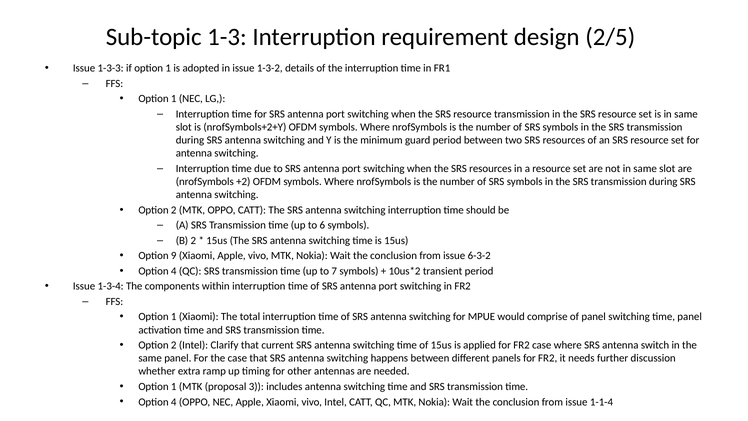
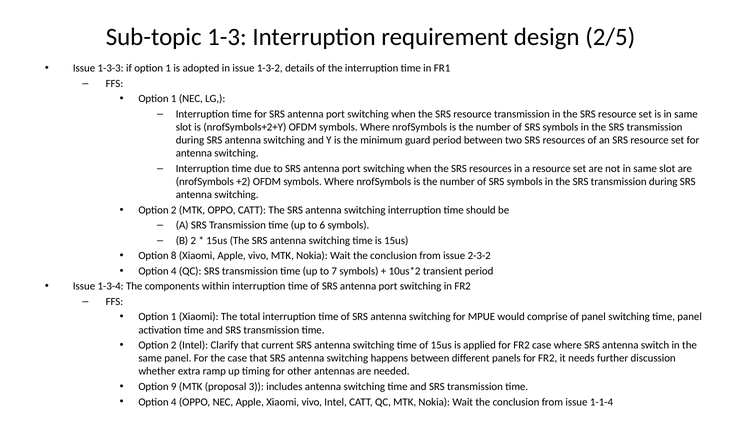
9: 9 -> 8
6-3-2: 6-3-2 -> 2-3-2
1 at (174, 386): 1 -> 9
